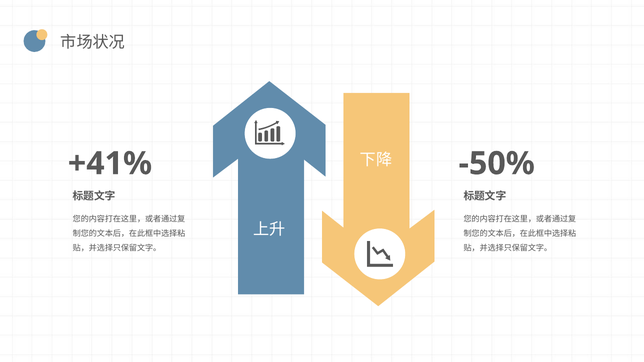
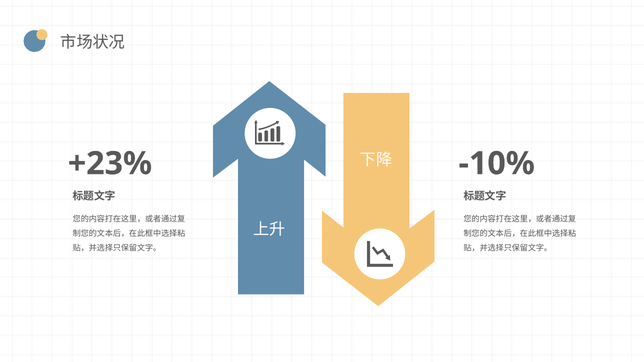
+41%: +41% -> +23%
-50%: -50% -> -10%
